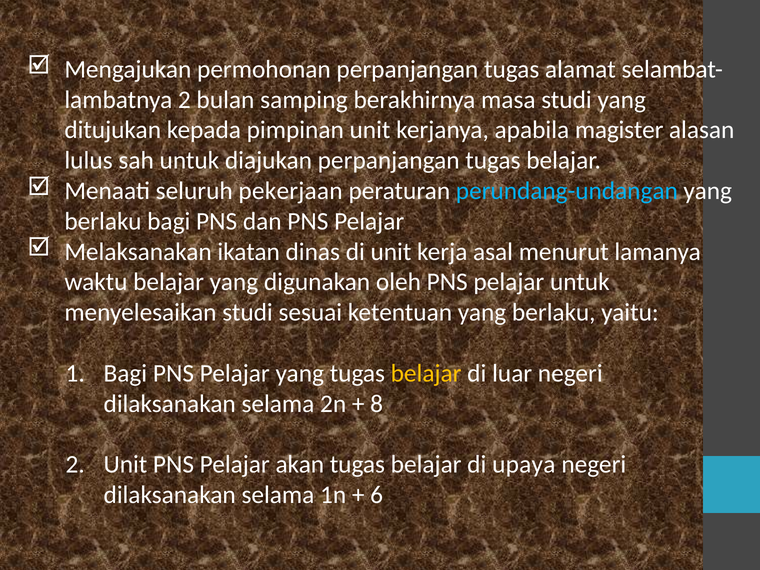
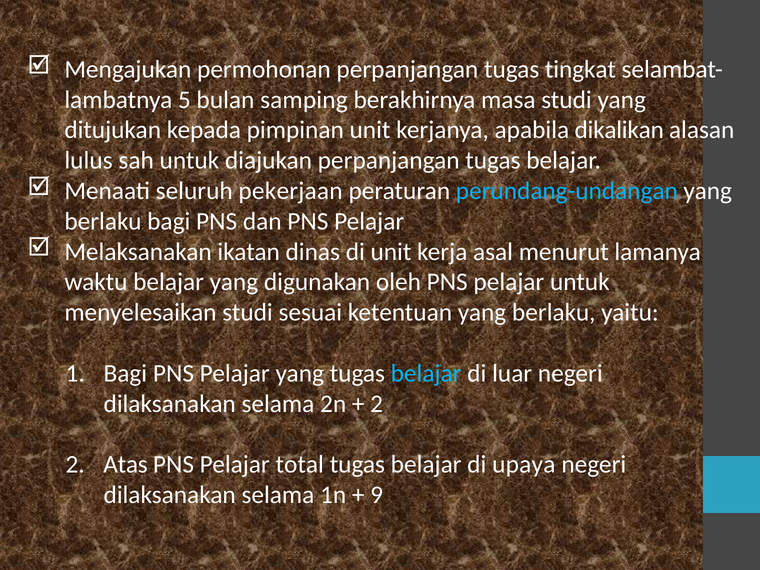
alamat: alamat -> tingkat
2 at (184, 100): 2 -> 5
magister: magister -> dikalikan
belajar at (426, 373) colour: yellow -> light blue
8 at (377, 404): 8 -> 2
Unit at (125, 464): Unit -> Atas
akan: akan -> total
6: 6 -> 9
